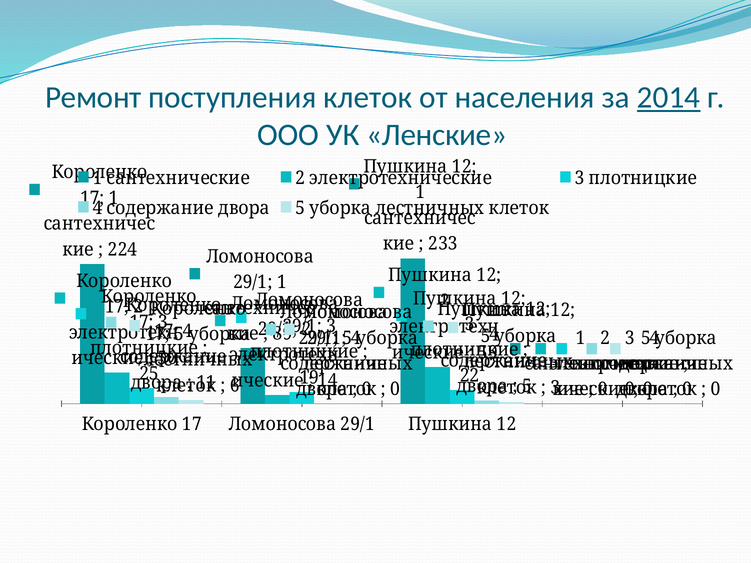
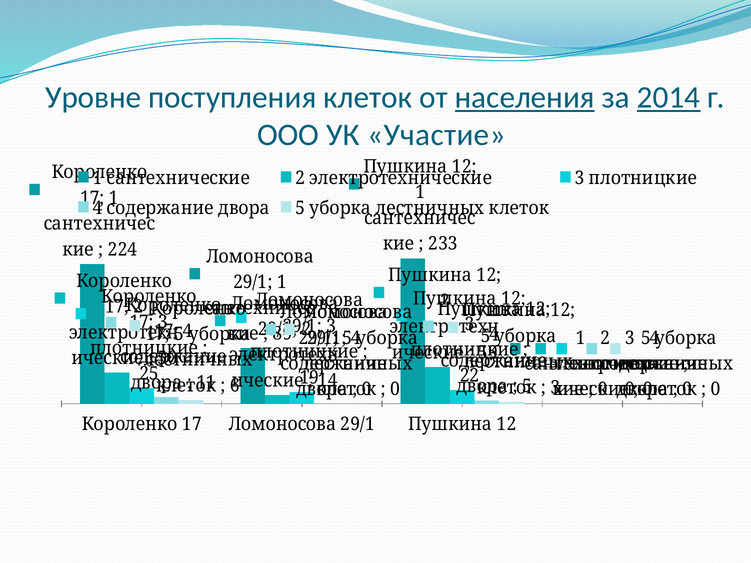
Ремонт: Ремонт -> Уровне
населения underline: none -> present
Ленские: Ленские -> Участие
